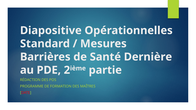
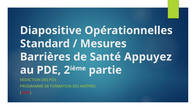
Dernière: Dernière -> Appuyez
